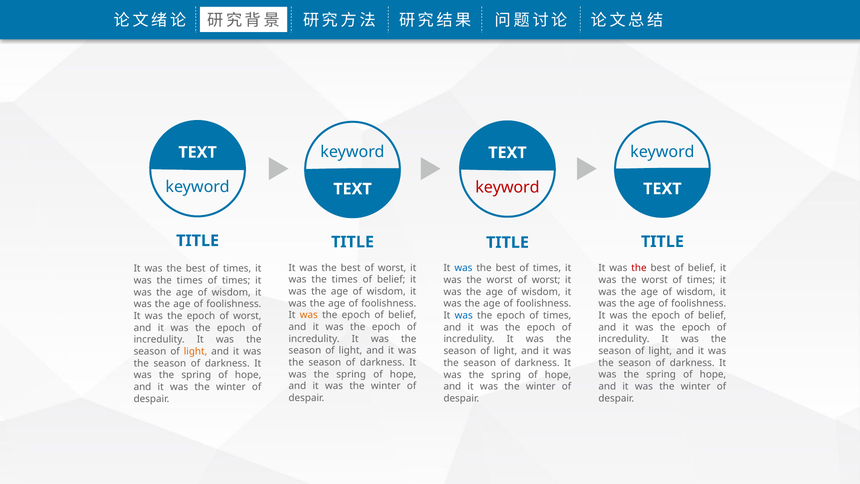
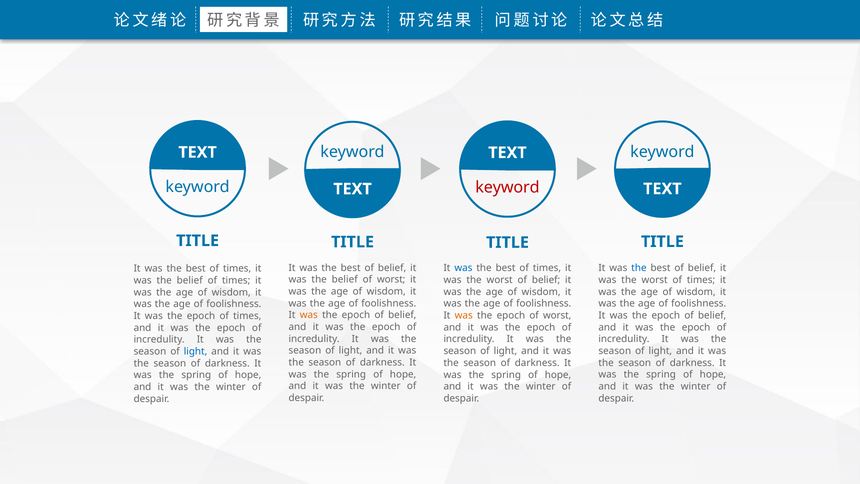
worst at (392, 268): worst -> belief
the at (639, 268) colour: red -> blue
times at (345, 279): times -> belief
belief at (391, 279): belief -> worst
worst of worst: worst -> belief
times at (190, 280): times -> belief
was at (464, 315) colour: blue -> orange
epoch of times: times -> worst
epoch of worst: worst -> times
light at (196, 351) colour: orange -> blue
